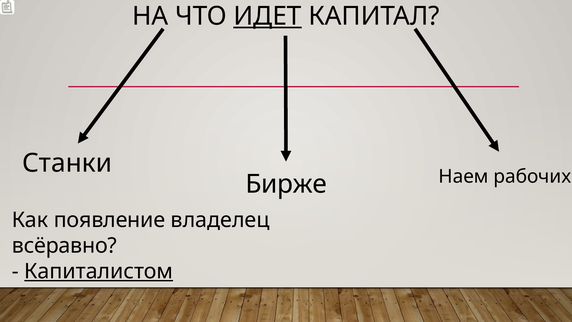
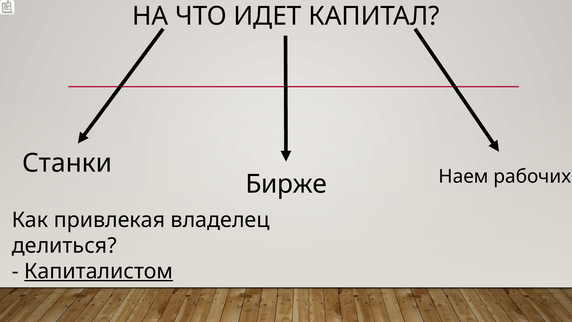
ИДЕТ underline: present -> none
появление: появление -> привлекая
всёравно: всёравно -> делиться
